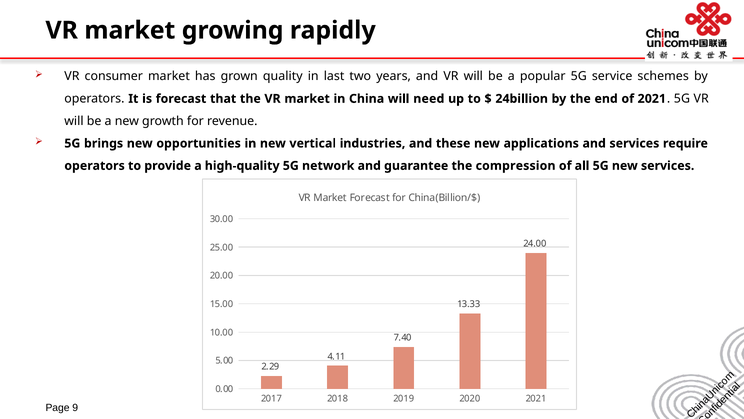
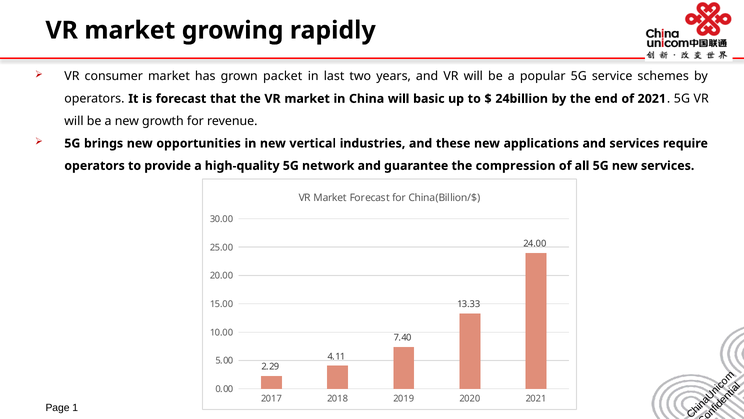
quality: quality -> packet
need: need -> basic
9: 9 -> 1
